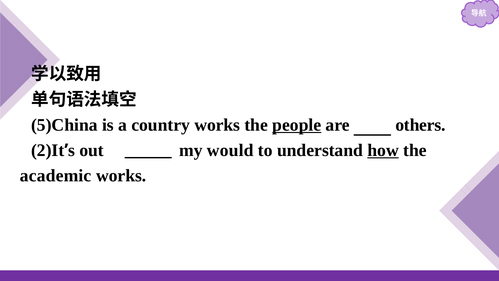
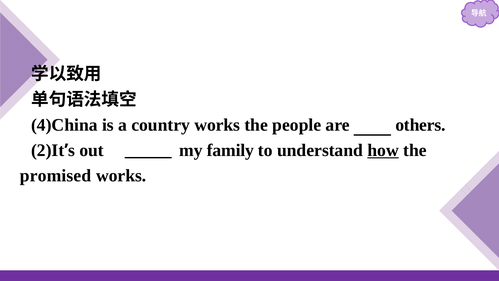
5)China: 5)China -> 4)China
people underline: present -> none
would: would -> family
academic: academic -> promised
